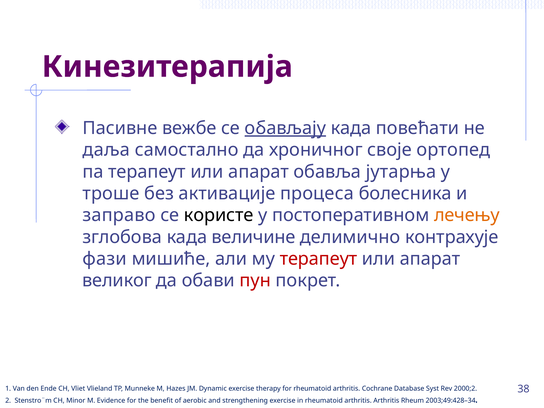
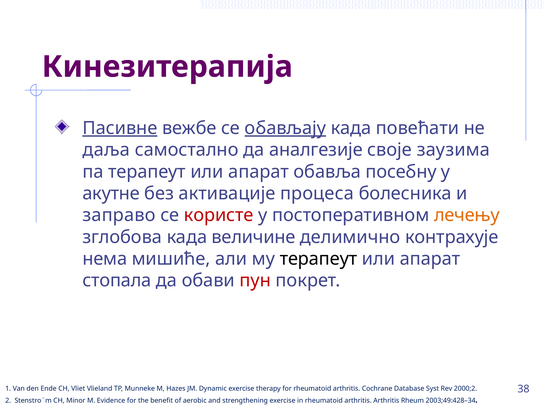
Пасивне underline: none -> present
хроничног: хроничног -> аналгезије
ортопед: ортопед -> заузима
јутарња: јутарња -> посебну
троше: троше -> акутне
користе colour: black -> red
фази: фази -> нема
терапеут at (319, 259) colour: red -> black
великог: великог -> стопала
